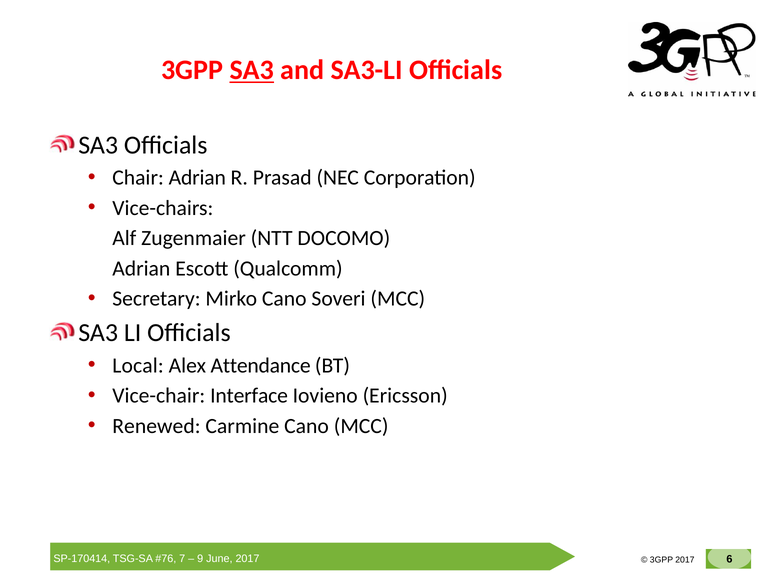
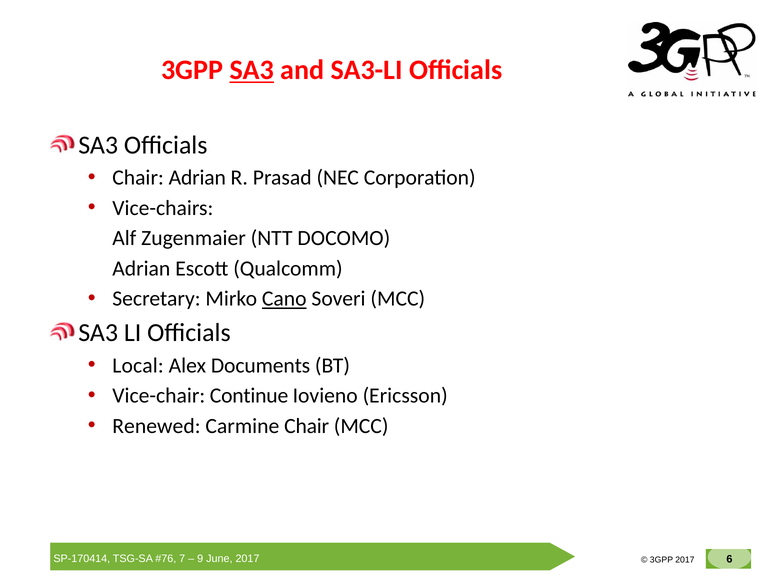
Cano at (284, 299) underline: none -> present
Attendance: Attendance -> Documents
Interface: Interface -> Continue
Carmine Cano: Cano -> Chair
